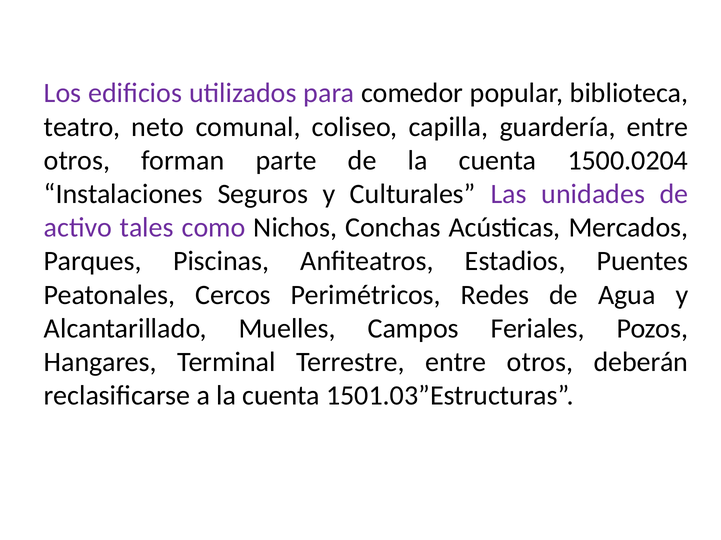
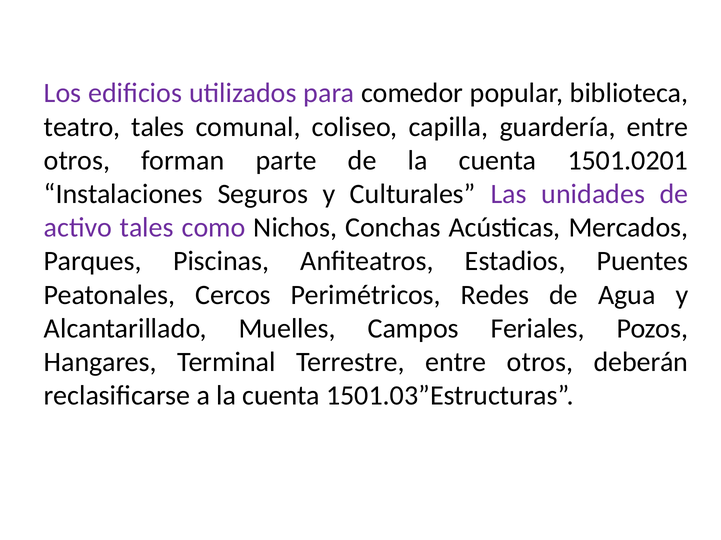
teatro neto: neto -> tales
1500.0204: 1500.0204 -> 1501.0201
